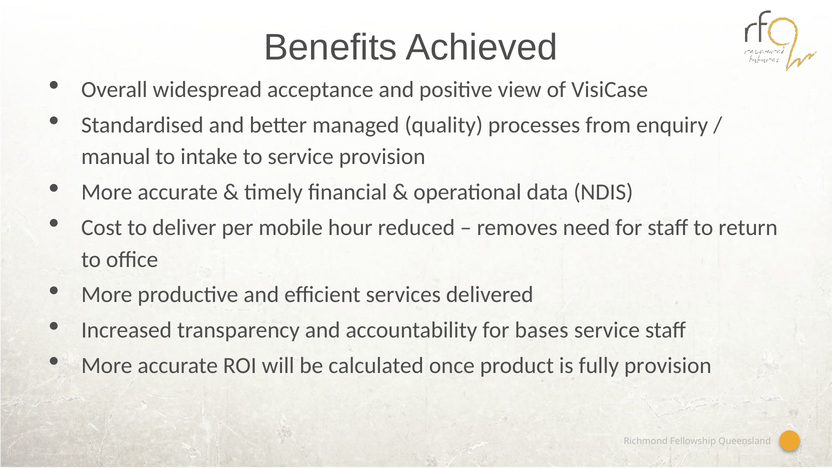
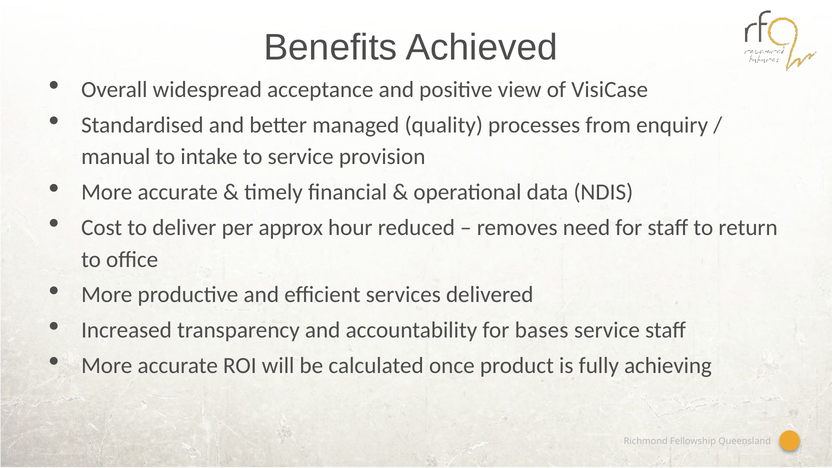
mobile: mobile -> approx
fully provision: provision -> achieving
